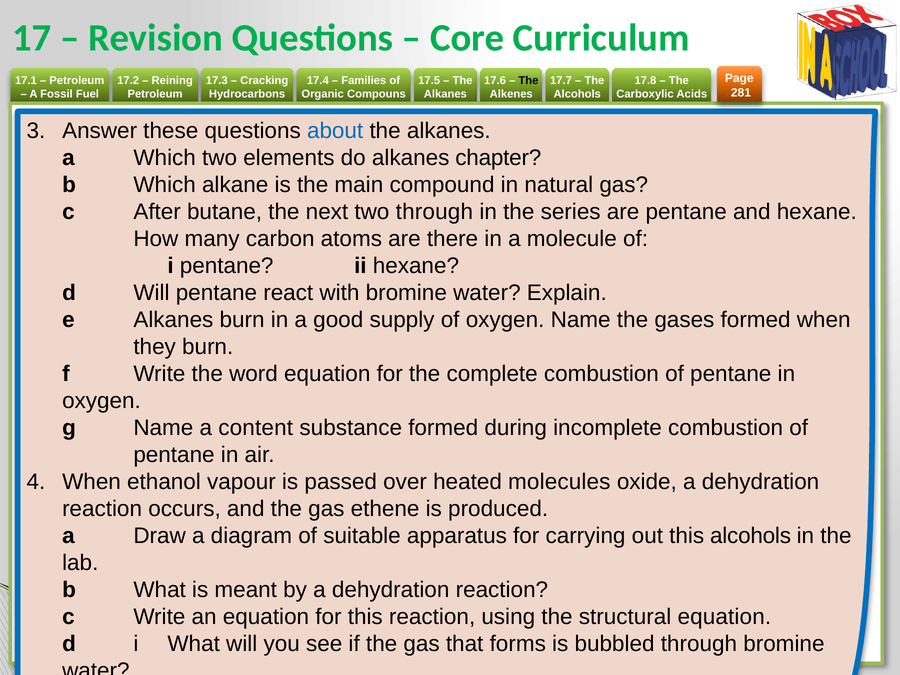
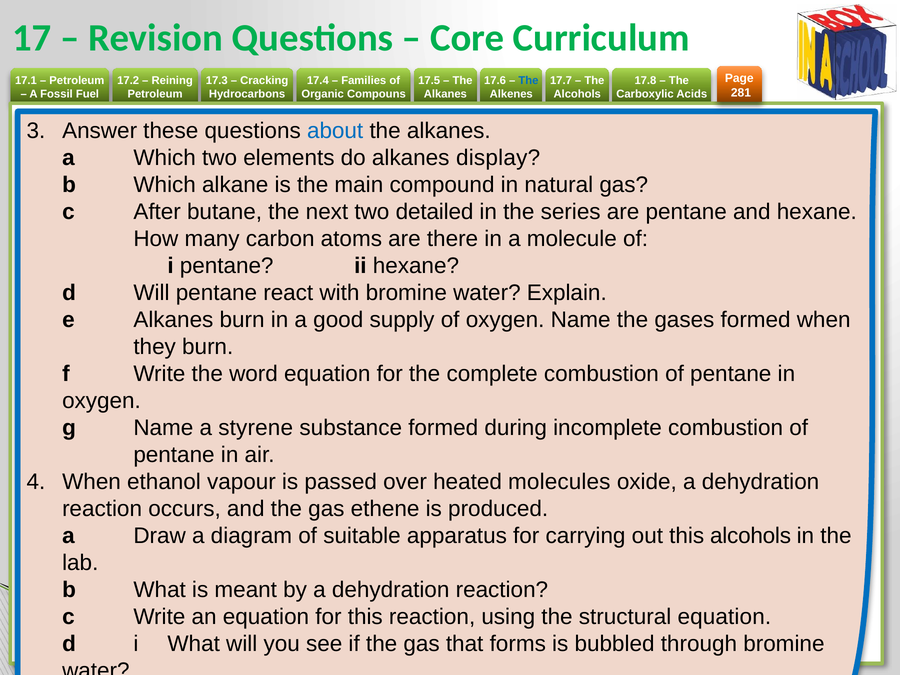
The at (528, 81) colour: black -> blue
chapter: chapter -> display
two through: through -> detailed
content: content -> styrene
